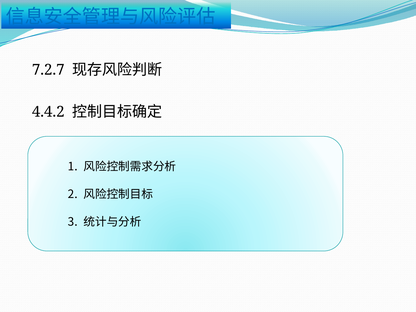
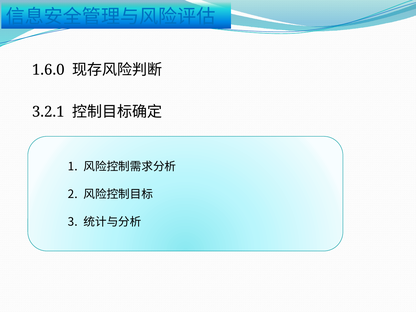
7.2.7: 7.2.7 -> 1.6.0
4.4.2: 4.4.2 -> 3.2.1
